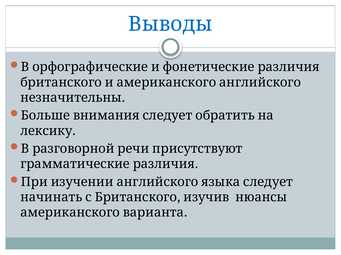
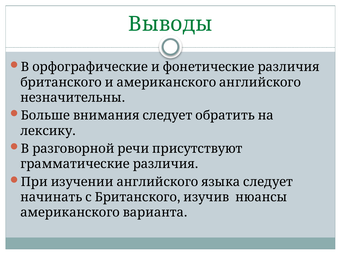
Выводы colour: blue -> green
